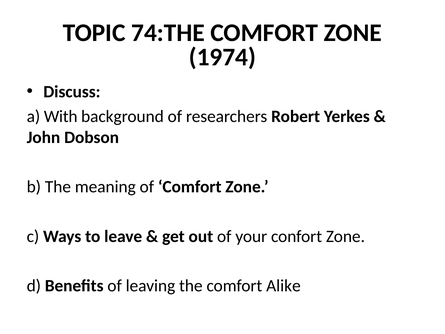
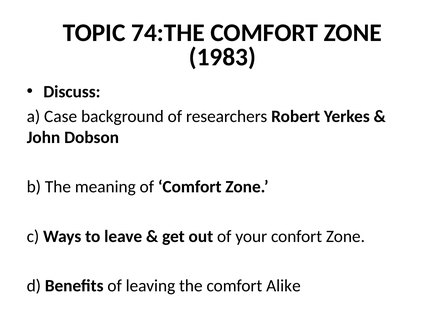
1974: 1974 -> 1983
With: With -> Case
